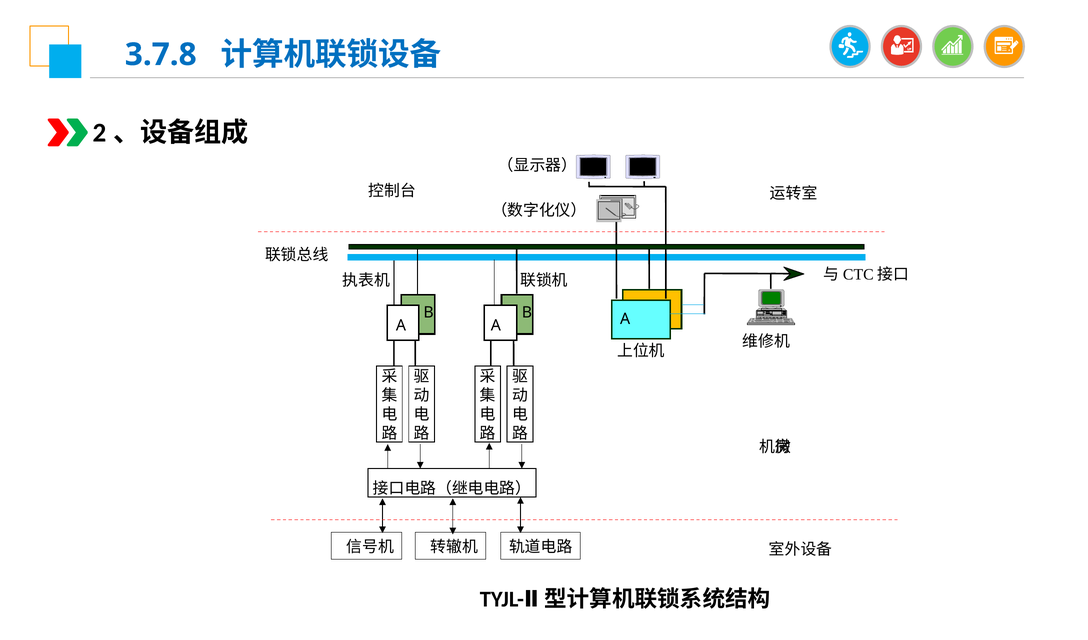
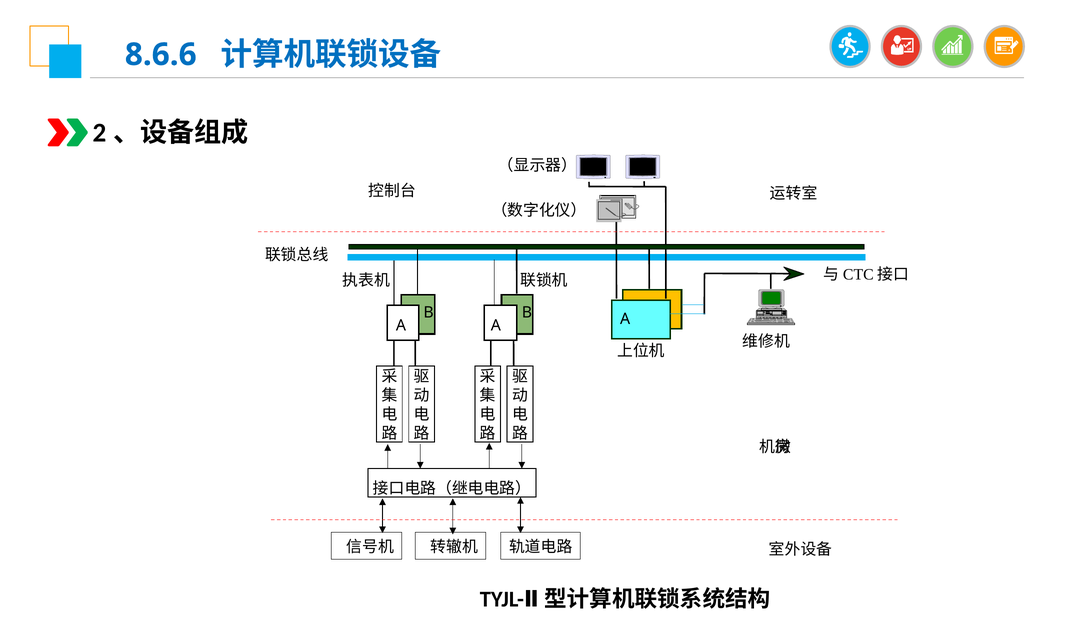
3.7.8: 3.7.8 -> 8.6.6
